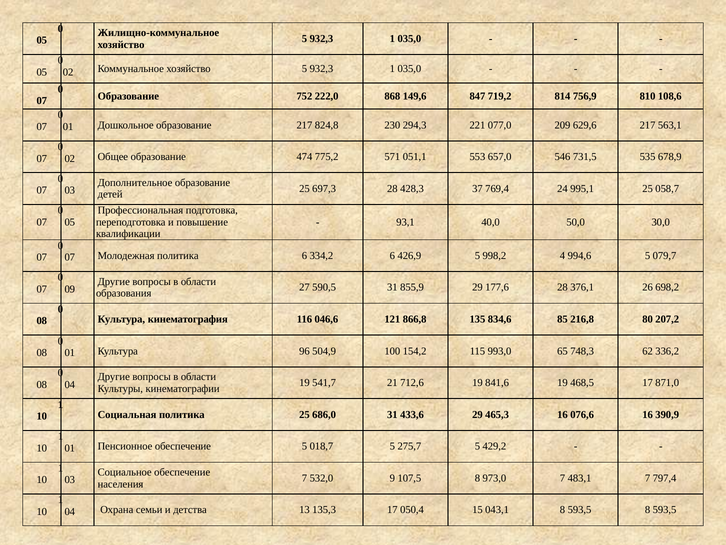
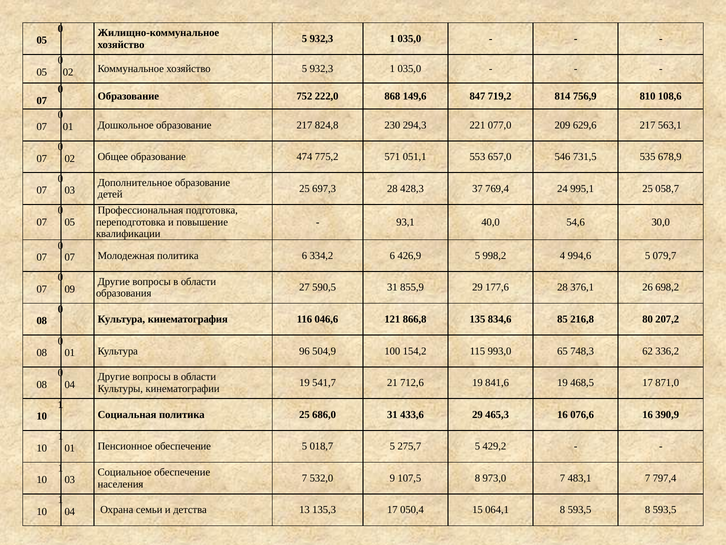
50,0: 50,0 -> 54,6
043,1: 043,1 -> 064,1
